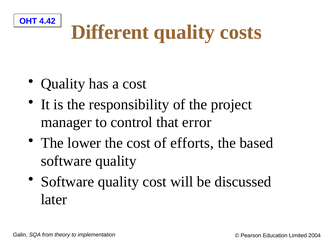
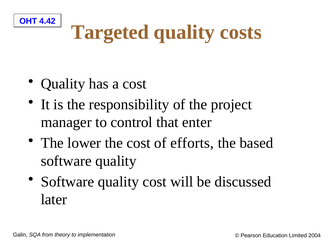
Different: Different -> Targeted
error: error -> enter
